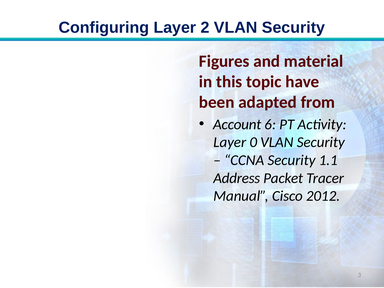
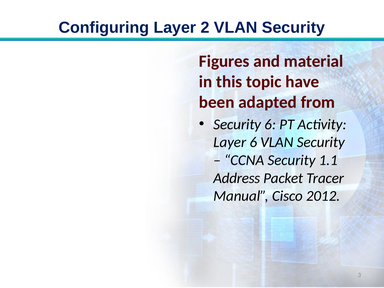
Account at (237, 124): Account -> Security
Layer 0: 0 -> 6
